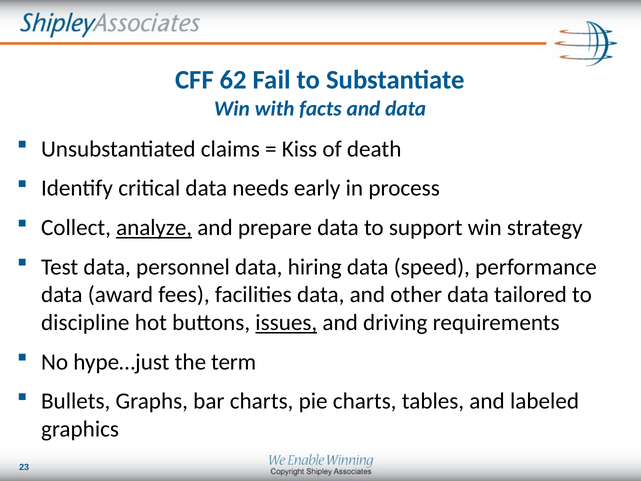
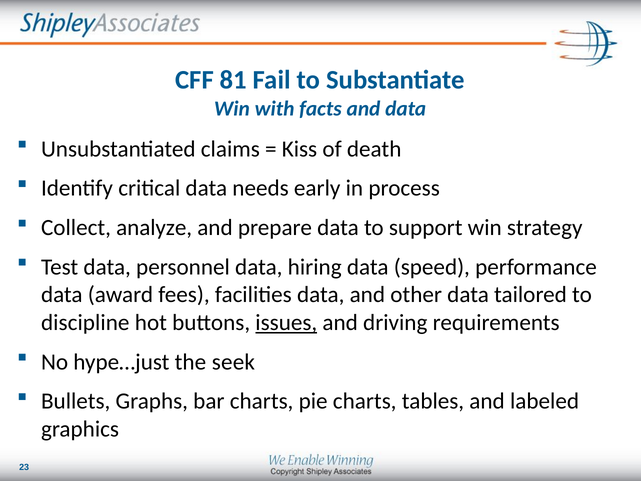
62: 62 -> 81
analyze underline: present -> none
term: term -> seek
